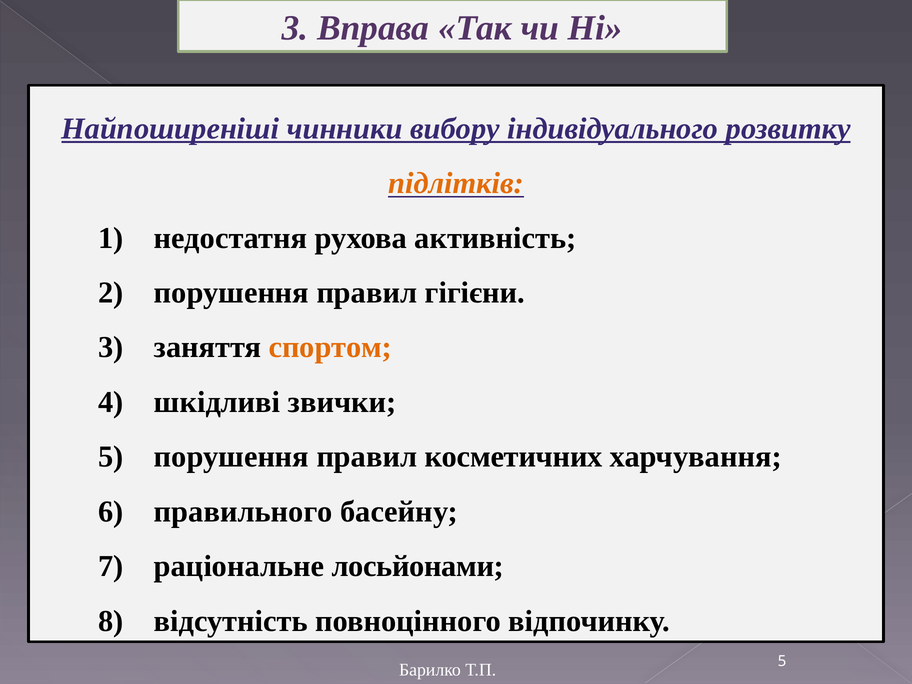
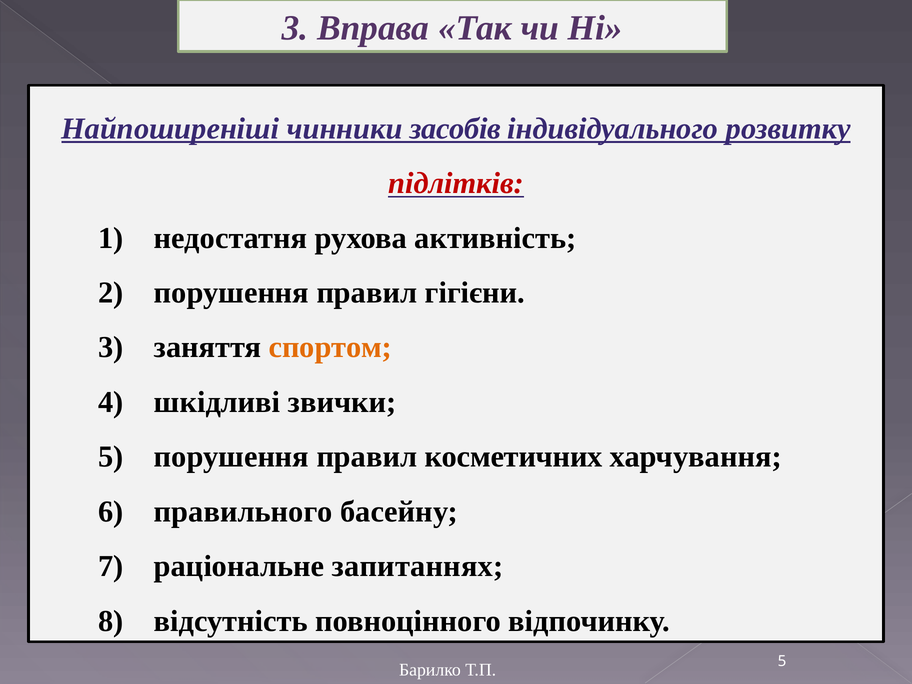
вибору: вибору -> засобів
підлітків colour: orange -> red
лосьйонами: лосьйонами -> запитаннях
